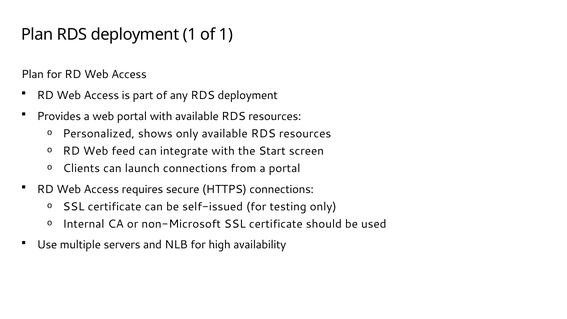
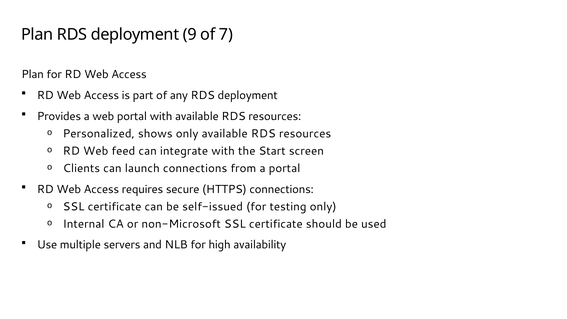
deployment 1: 1 -> 9
of 1: 1 -> 7
